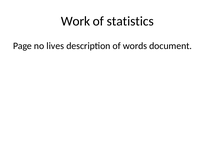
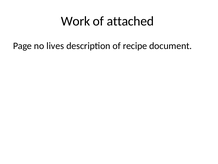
statistics: statistics -> attached
words: words -> recipe
